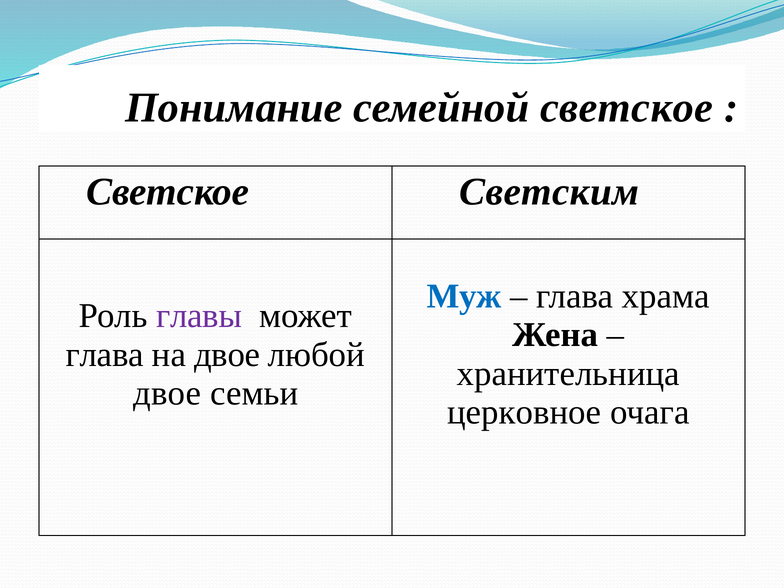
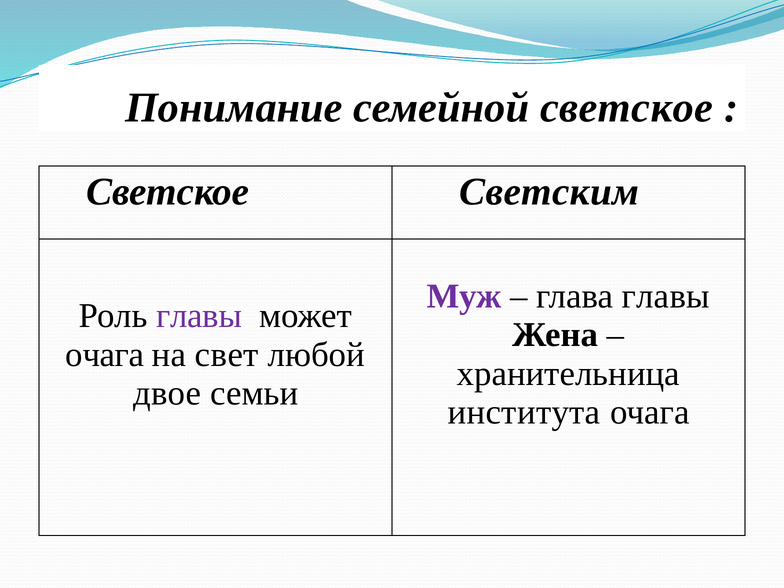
Муж colour: blue -> purple
глава храма: храма -> главы
глава at (105, 355): глава -> очага
на двое: двое -> свет
церковное: церковное -> института
